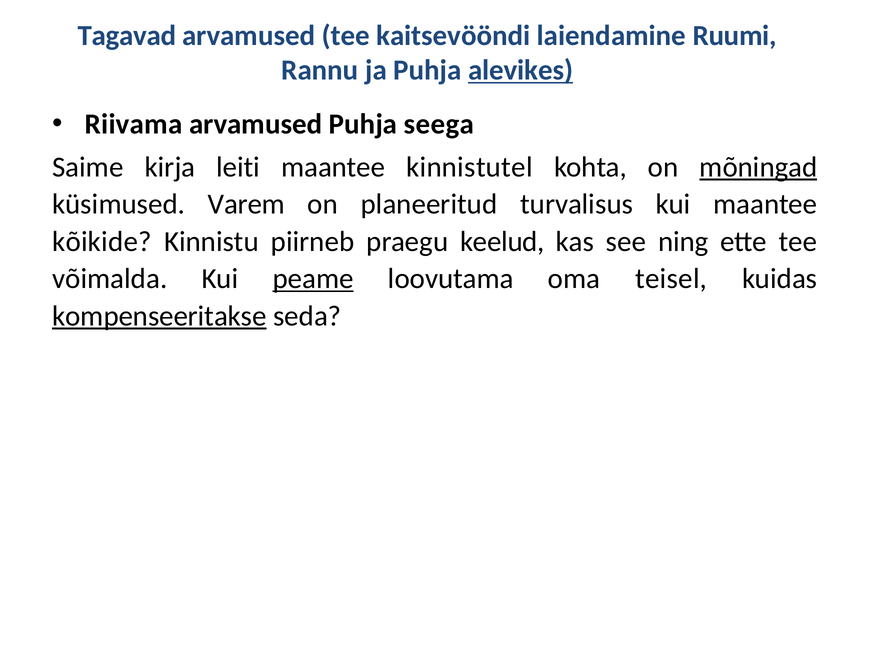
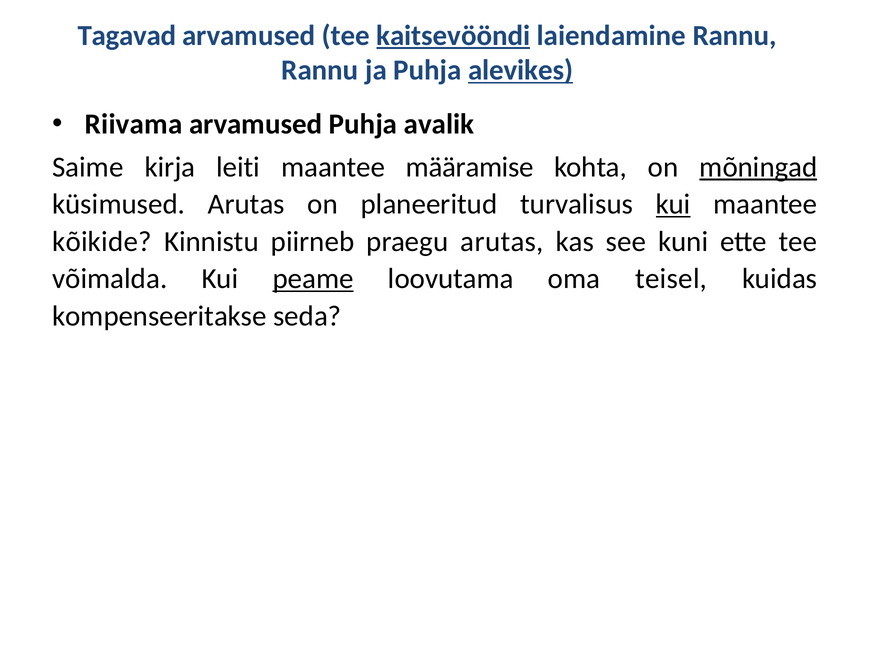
kaitsevööndi underline: none -> present
laiendamine Ruumi: Ruumi -> Rannu
seega: seega -> avalik
kinnistutel: kinnistutel -> määramise
küsimused Varem: Varem -> Arutas
kui at (673, 204) underline: none -> present
praegu keelud: keelud -> arutas
ning: ning -> kuni
kompenseeritakse underline: present -> none
